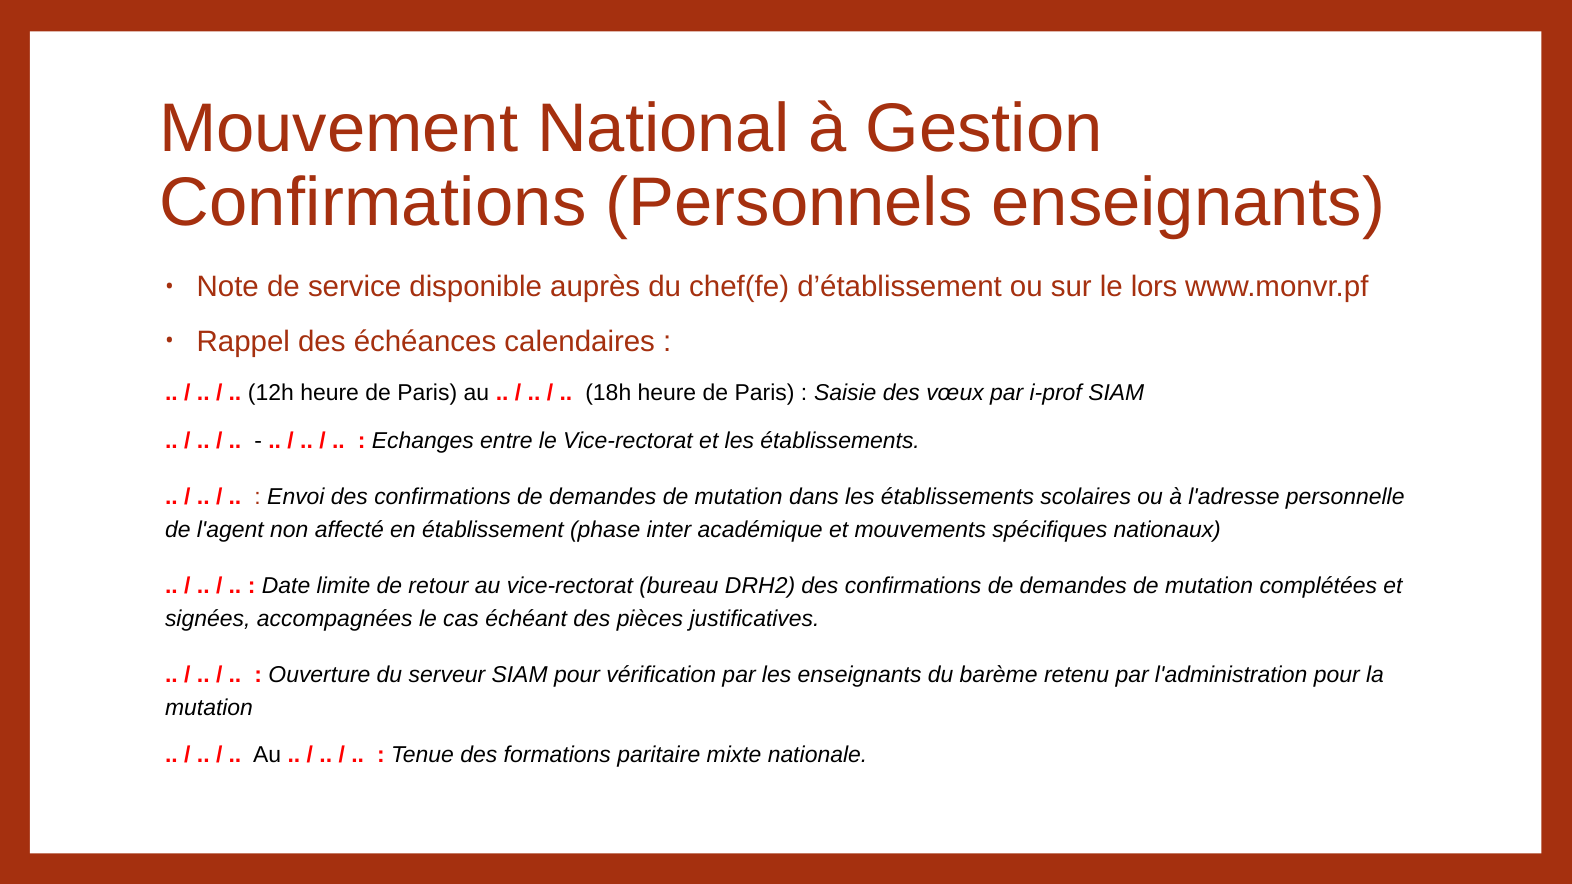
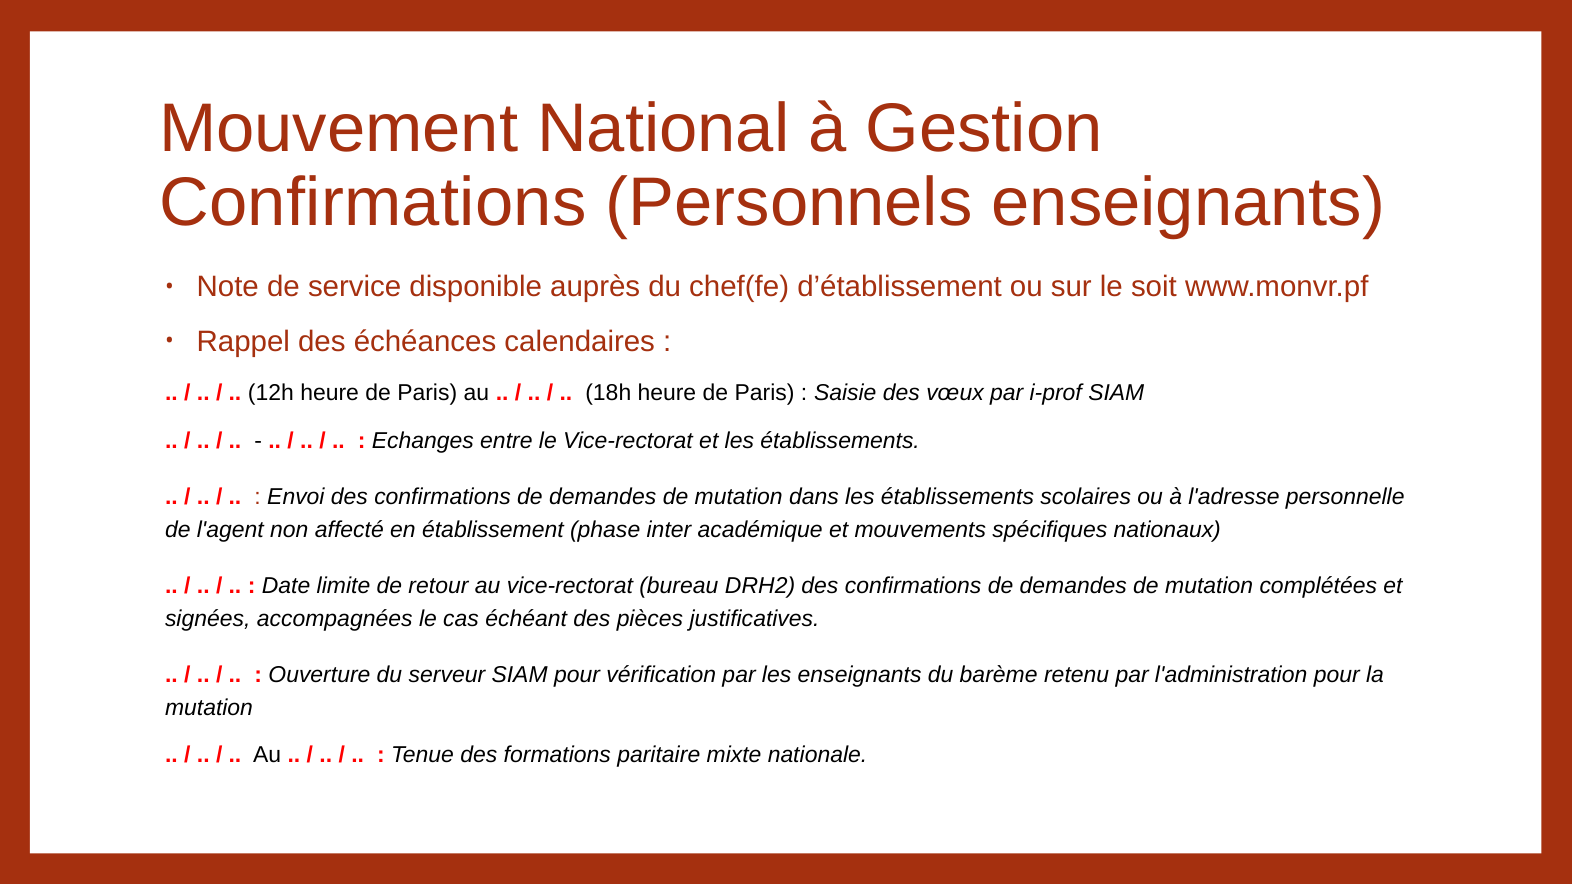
lors: lors -> soit
